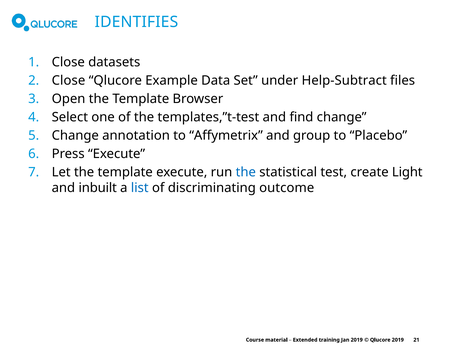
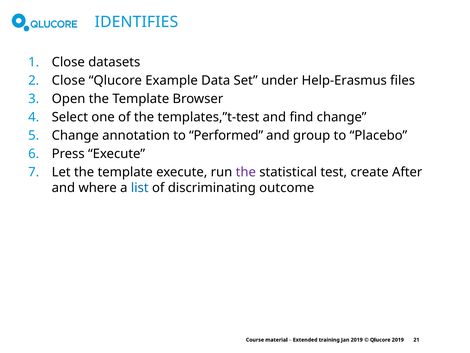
Help-Subtract: Help-Subtract -> Help-Erasmus
Affymetrix: Affymetrix -> Performed
the at (246, 172) colour: blue -> purple
Light: Light -> After
inbuilt: inbuilt -> where
